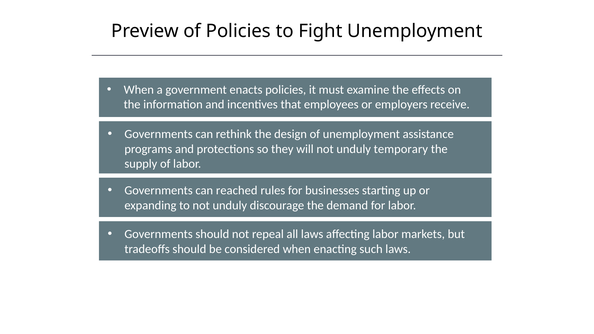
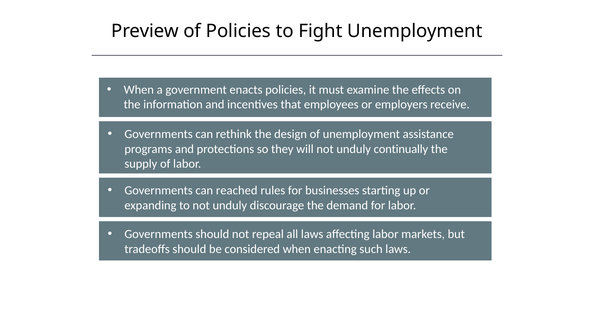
temporary: temporary -> continually
